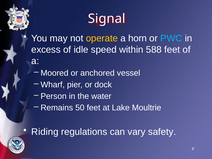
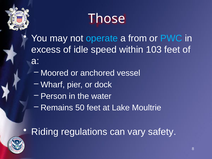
Signal: Signal -> Those
operate colour: yellow -> light blue
horn: horn -> from
588: 588 -> 103
